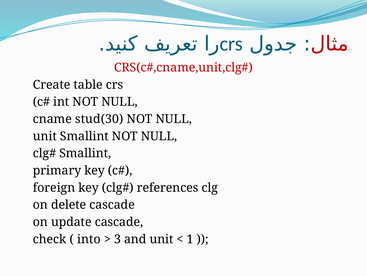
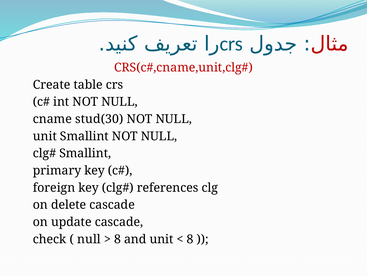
into at (89, 239): into -> null
3 at (118, 239): 3 -> 8
1 at (190, 239): 1 -> 8
